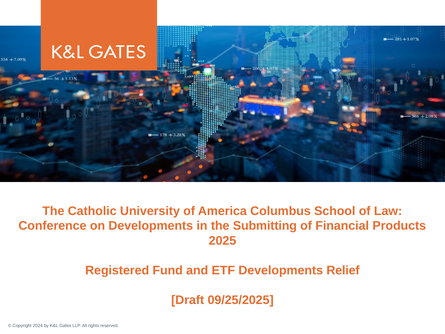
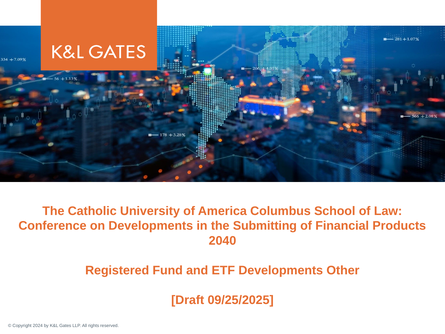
2025: 2025 -> 2040
Relief: Relief -> Other
